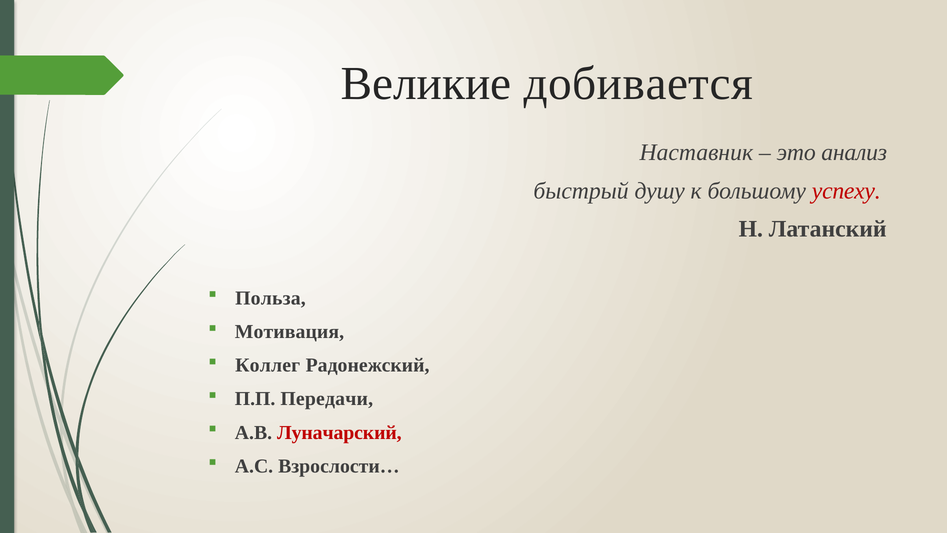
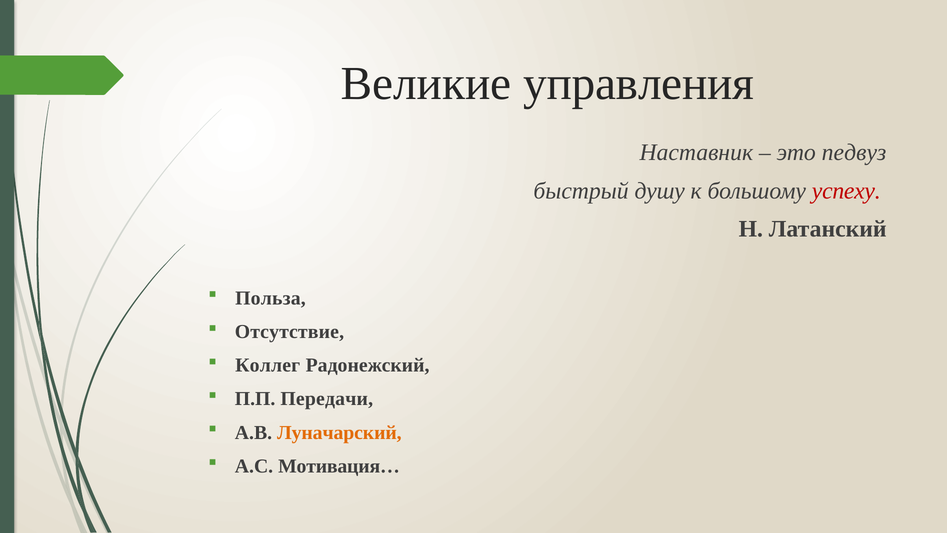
добивается: добивается -> управления
анализ: анализ -> педвуз
Мотивация: Мотивация -> Отсутствие
Луначарский colour: red -> orange
Взрослости…: Взрослости… -> Мотивация…
